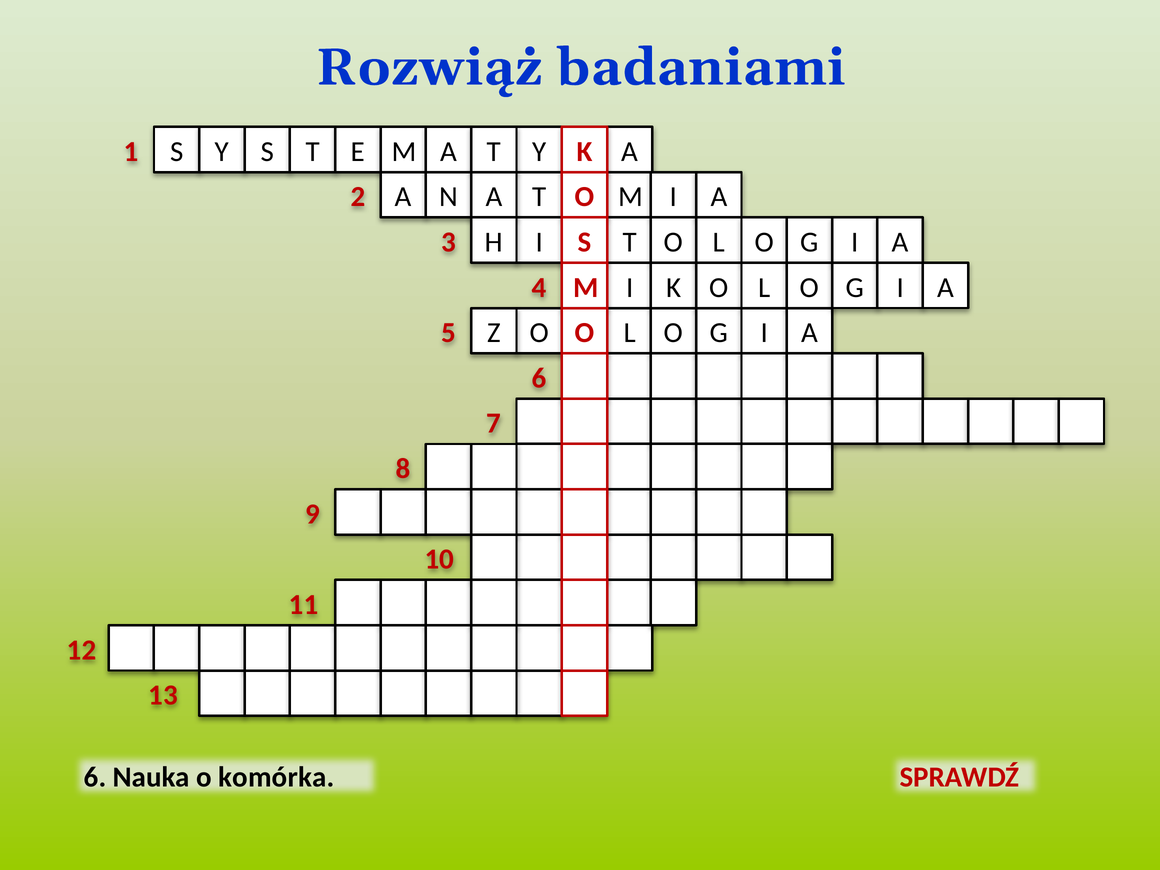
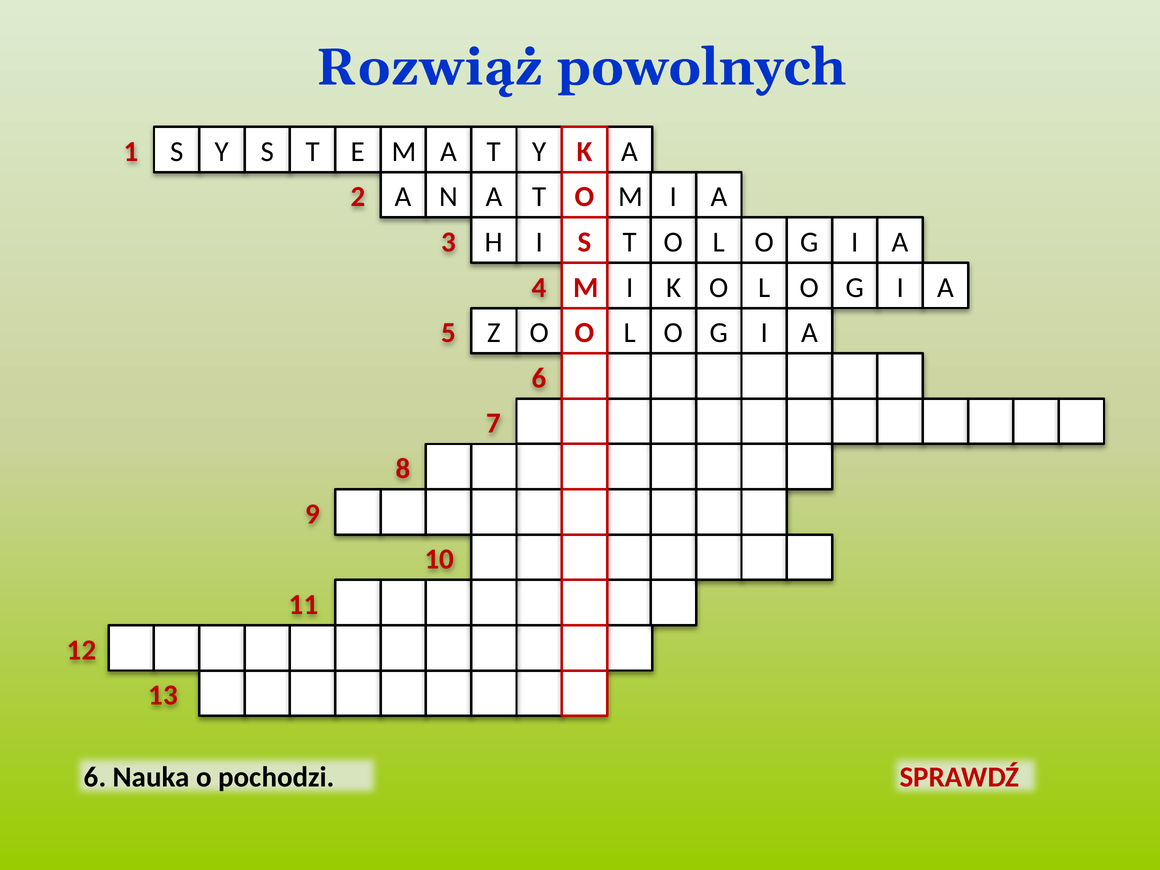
badaniami: badaniami -> powolnych
komórka: komórka -> pochodzi
